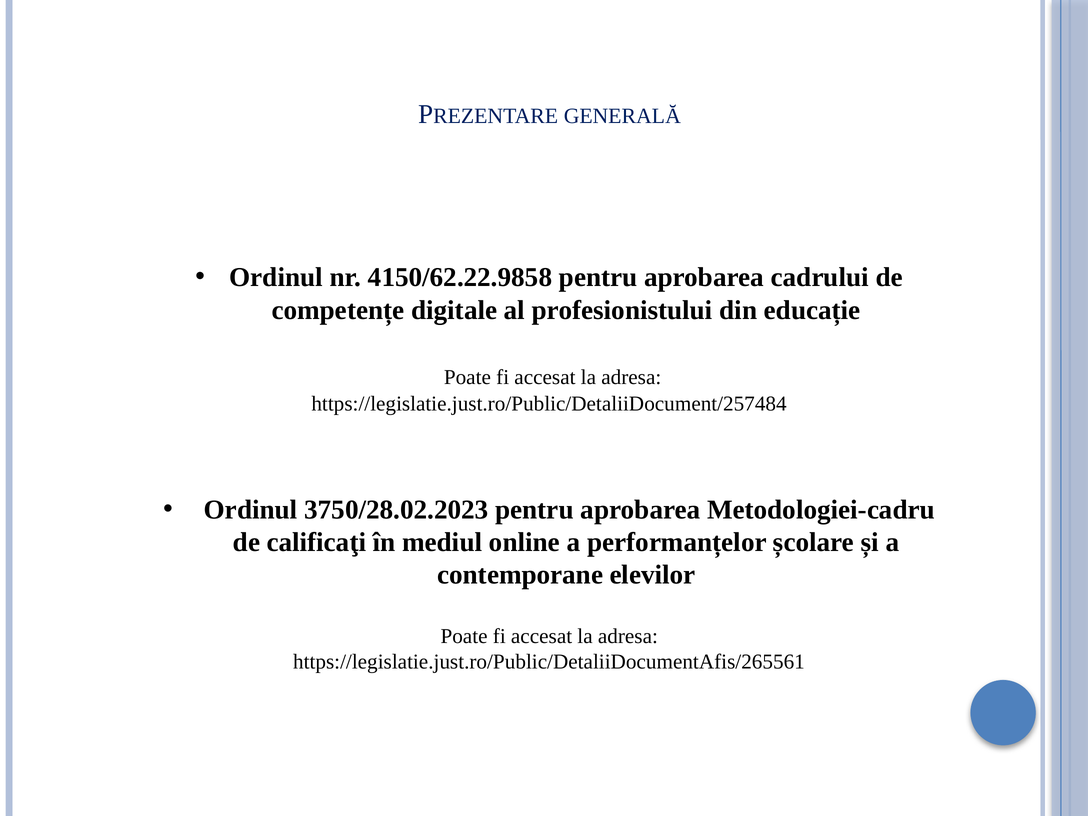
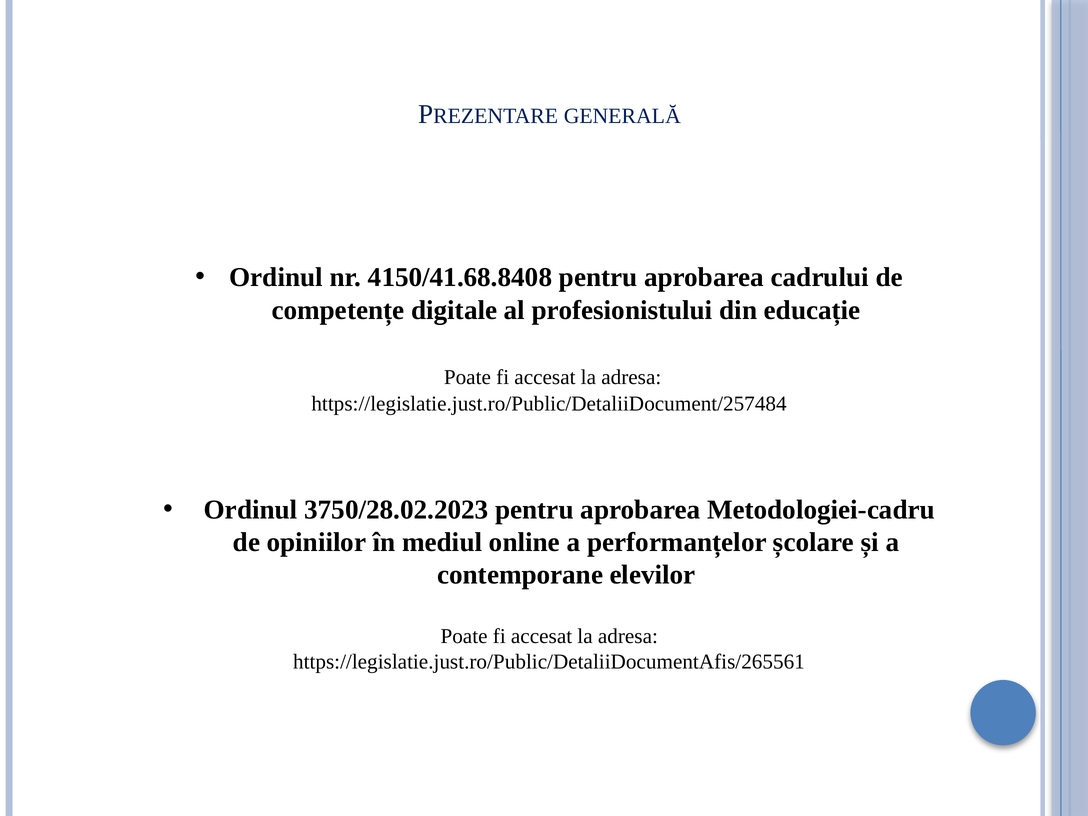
4150/62.22.9858: 4150/62.22.9858 -> 4150/41.68.8408
calificaţi: calificaţi -> opiniilor
